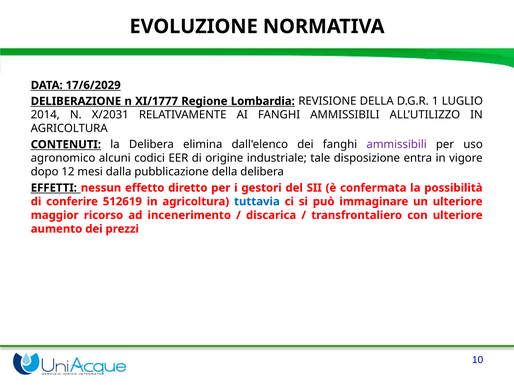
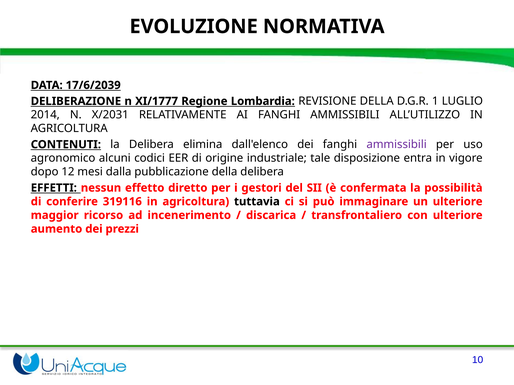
17/6/2029: 17/6/2029 -> 17/6/2039
512619: 512619 -> 319116
tuttavia colour: blue -> black
